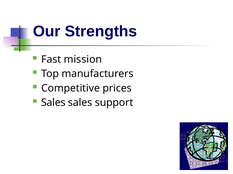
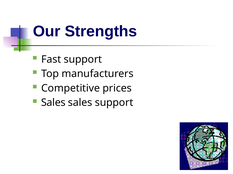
Fast mission: mission -> support
